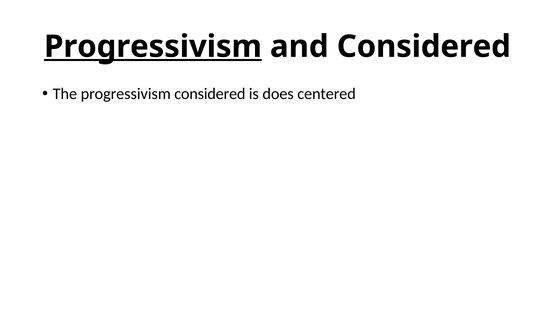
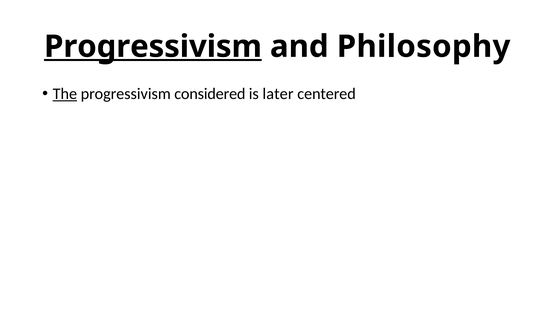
and Considered: Considered -> Philosophy
The underline: none -> present
does: does -> later
